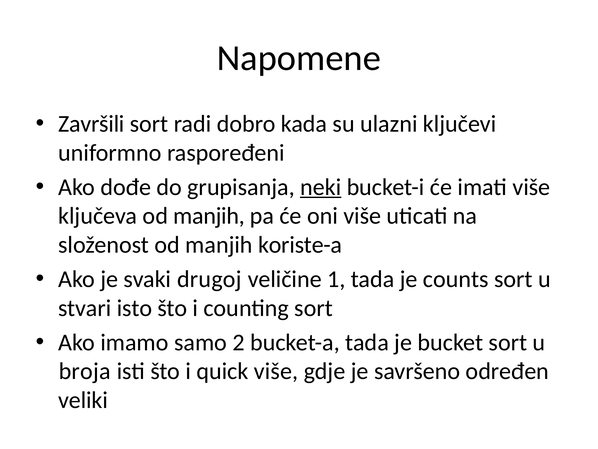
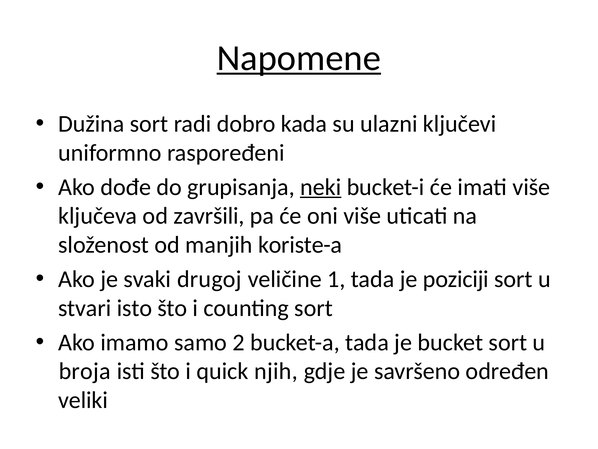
Napomene underline: none -> present
Završili: Završili -> Dužina
ključeva od manjih: manjih -> završili
counts: counts -> poziciji
quick više: više -> njih
